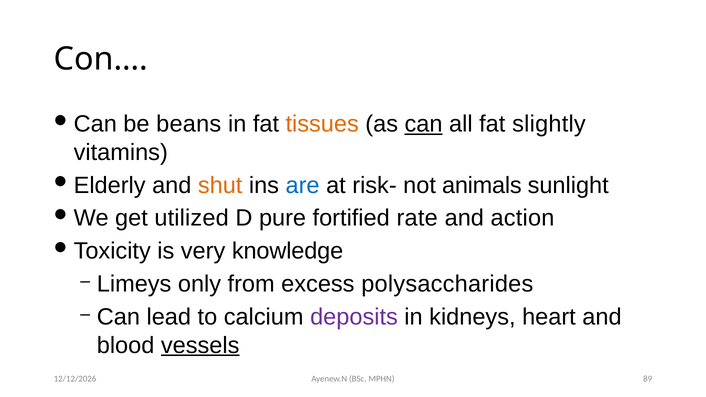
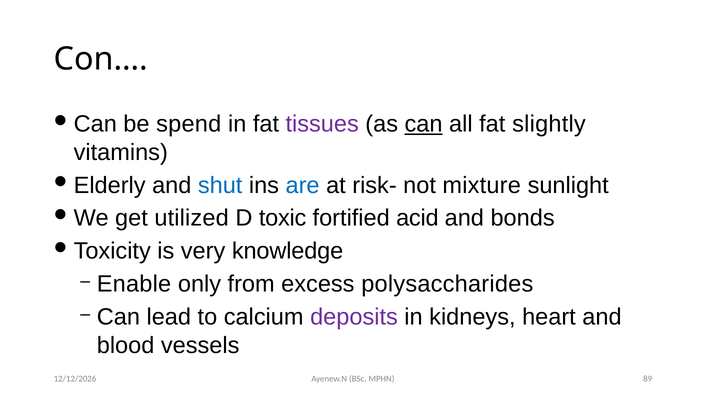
beans: beans -> spend
tissues colour: orange -> purple
shut colour: orange -> blue
animals: animals -> mixture
pure: pure -> toxic
rate: rate -> acid
action: action -> bonds
Limeys: Limeys -> Enable
vessels underline: present -> none
